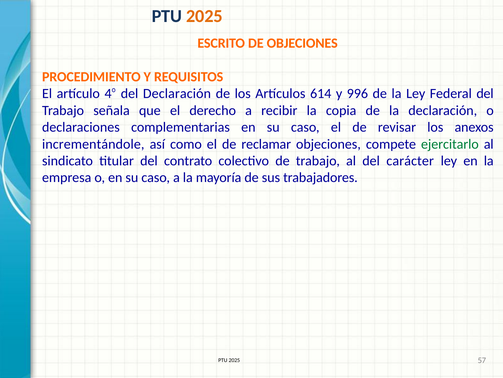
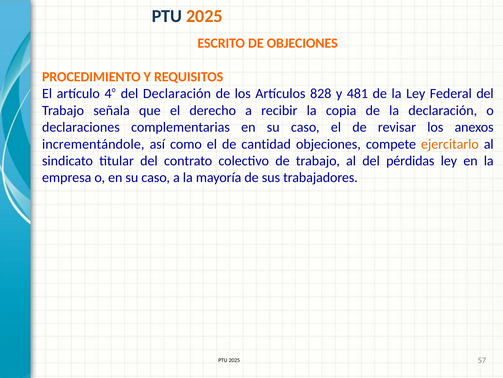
614: 614 -> 828
996: 996 -> 481
reclamar: reclamar -> cantidad
ejercitarlo colour: green -> orange
carácter: carácter -> pérdidas
